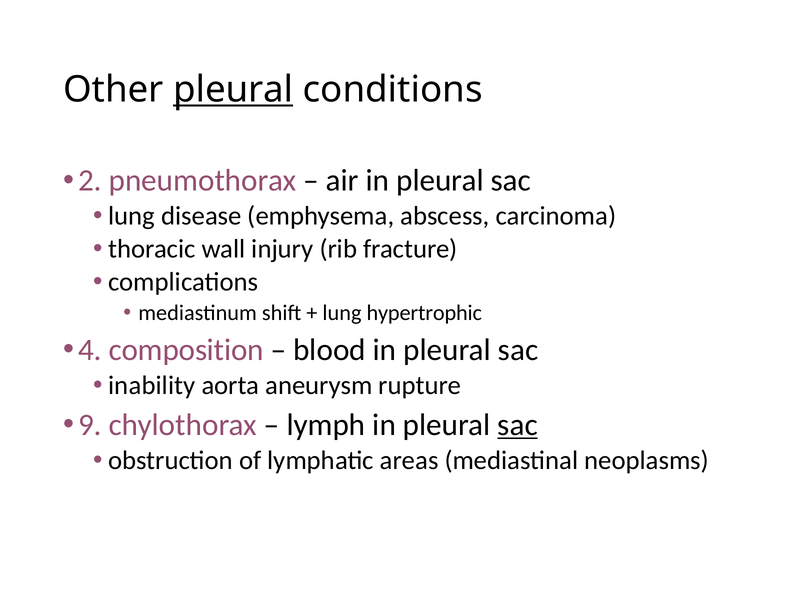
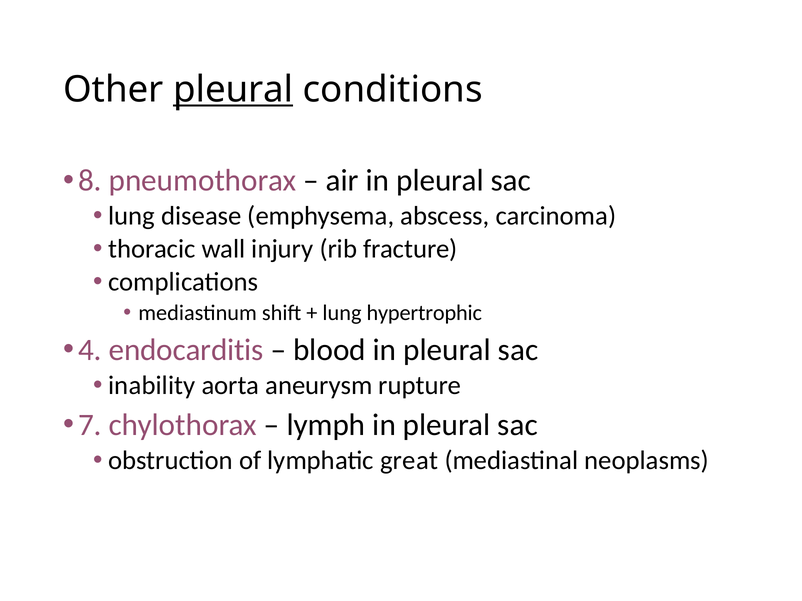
2: 2 -> 8
composition: composition -> endocarditis
9: 9 -> 7
sac at (518, 425) underline: present -> none
areas: areas -> great
